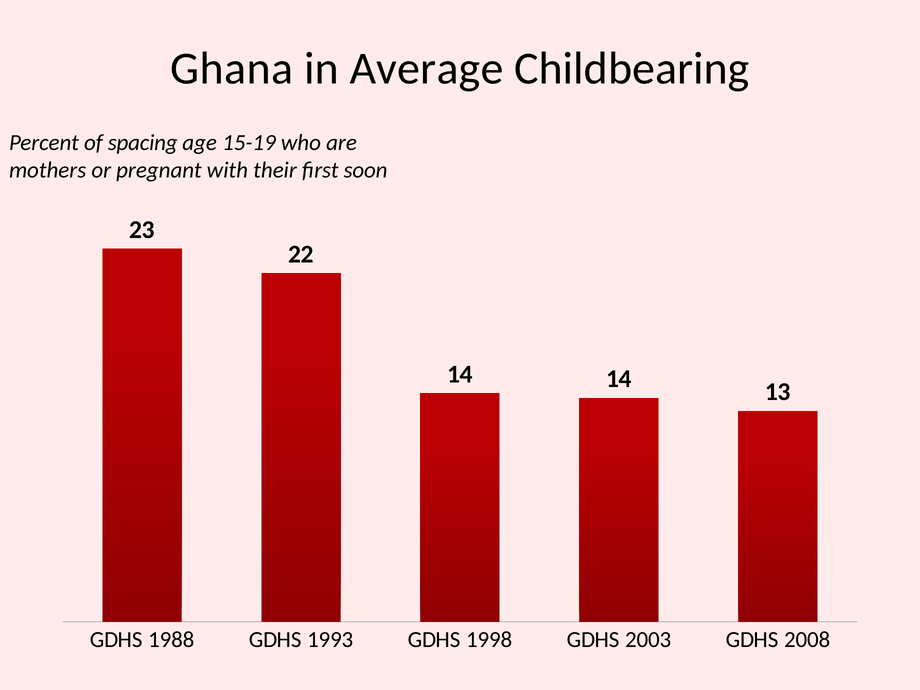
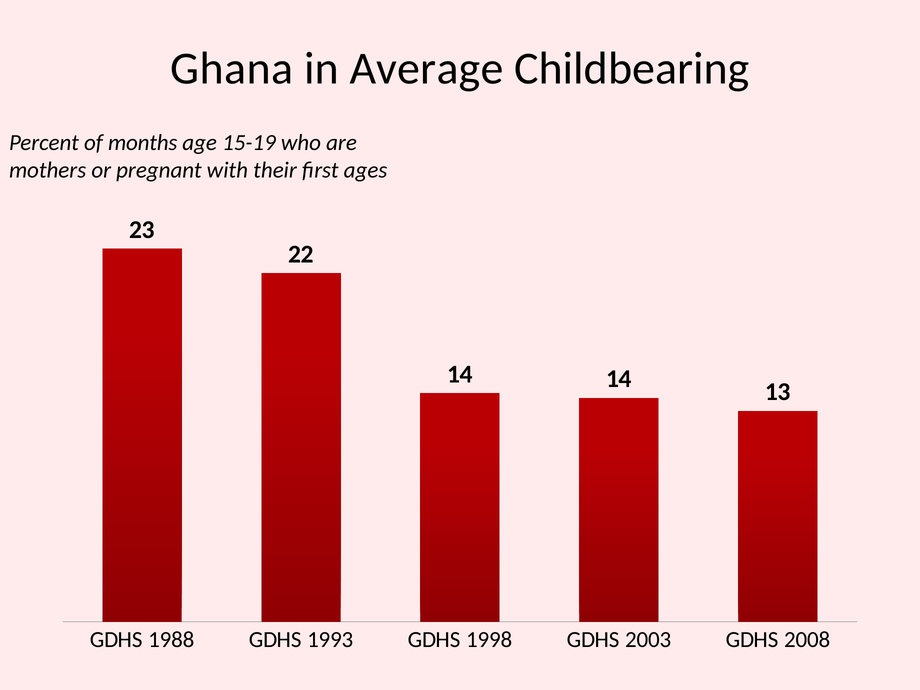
spacing: spacing -> months
soon: soon -> ages
